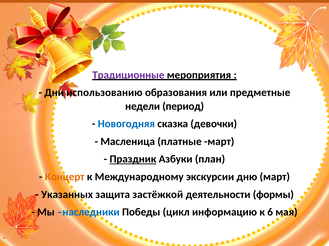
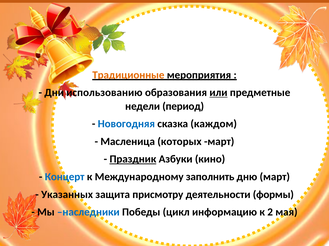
Традиционные colour: purple -> orange
или underline: none -> present
девочки: девочки -> каждом
платные: платные -> которых
план: план -> кино
Концерт colour: orange -> blue
экскурсии: экскурсии -> заполнить
застёжкой: застёжкой -> присмотру
6: 6 -> 2
